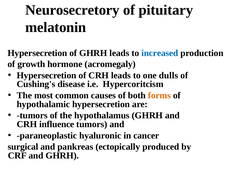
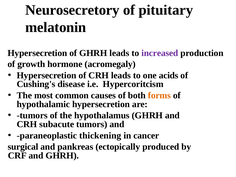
increased colour: blue -> purple
dulls: dulls -> acids
influence: influence -> subacute
hyaluronic: hyaluronic -> thickening
